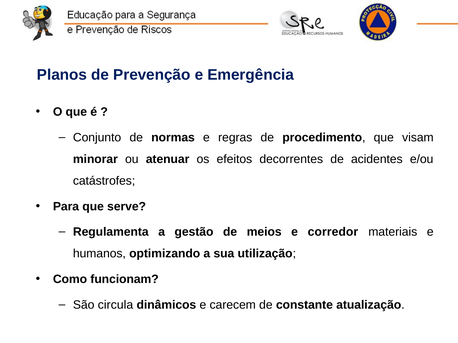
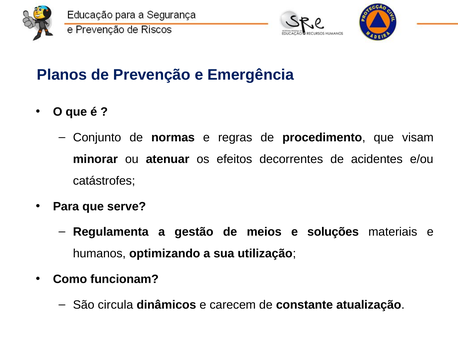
corredor: corredor -> soluções
